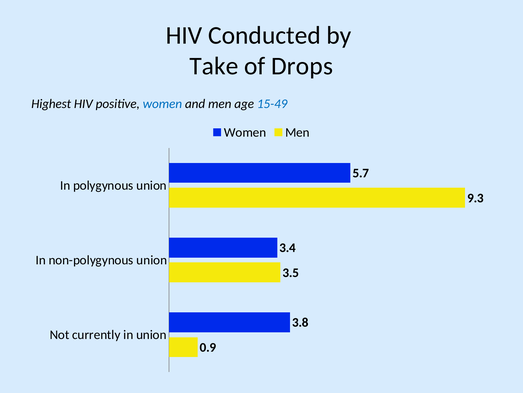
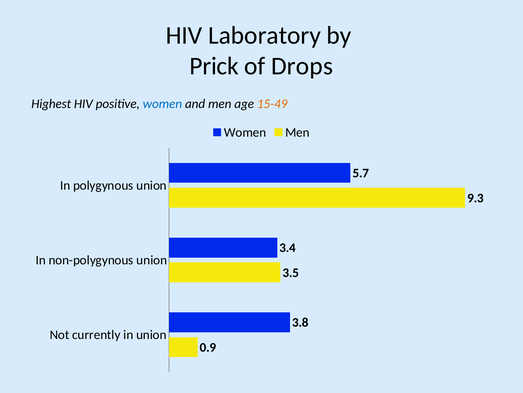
Conducted: Conducted -> Laboratory
Take: Take -> Prick
15-49 colour: blue -> orange
